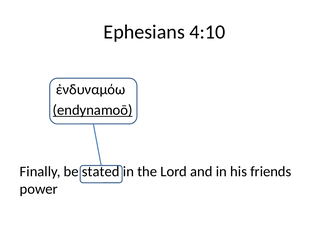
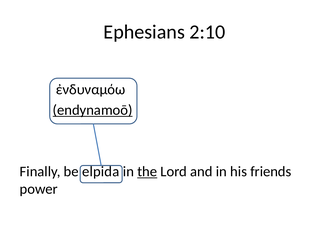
4:10: 4:10 -> 2:10
stated: stated -> elpida
the underline: none -> present
